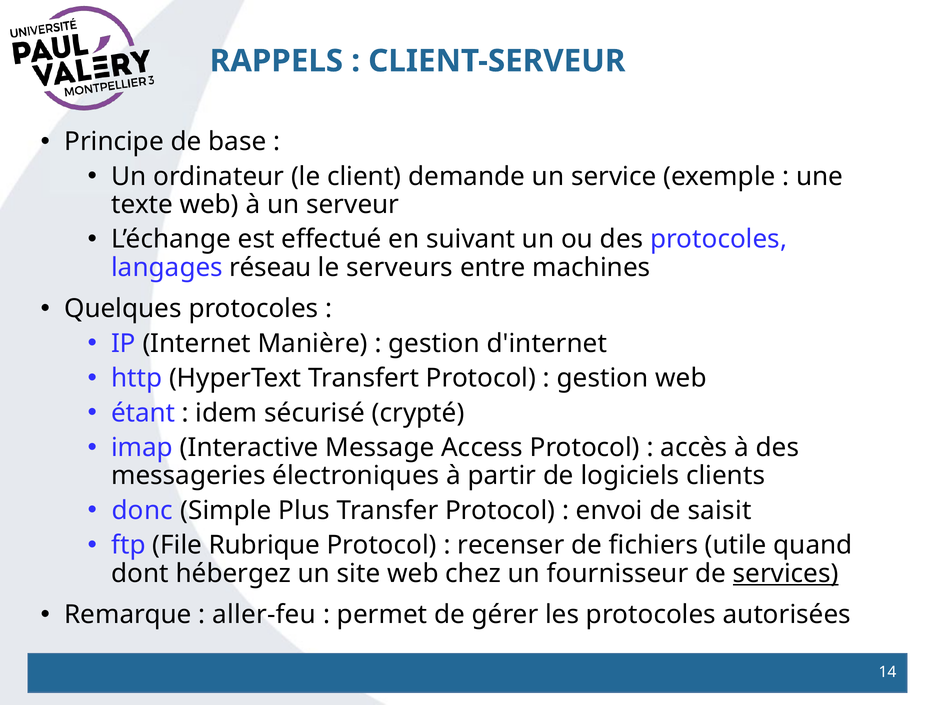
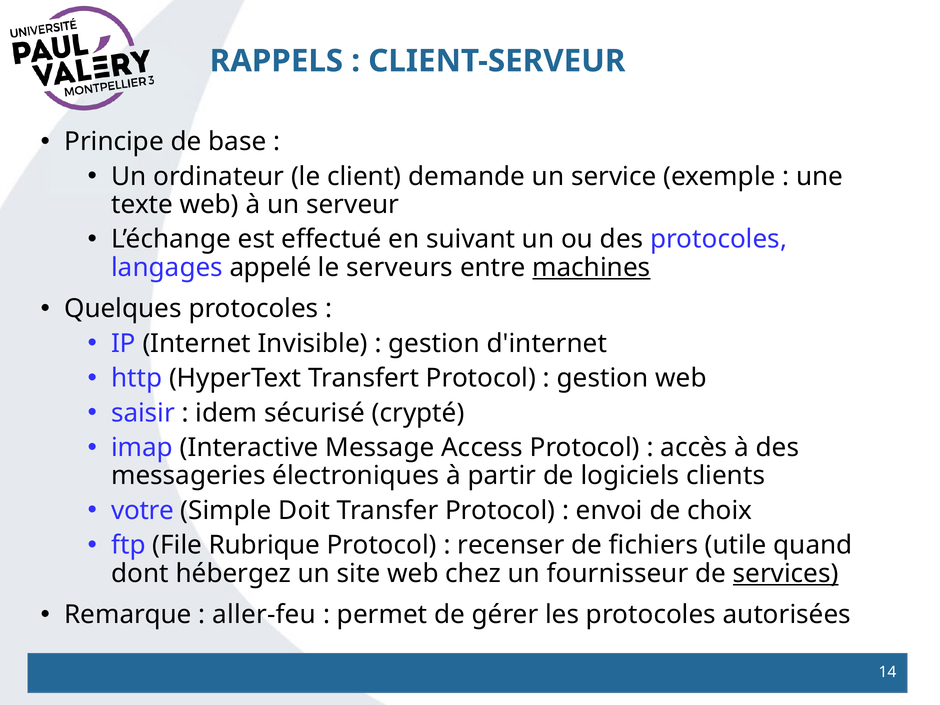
réseau: réseau -> appelé
machines underline: none -> present
Manière: Manière -> Invisible
étant: étant -> saisir
donc: donc -> votre
Plus: Plus -> Doit
saisit: saisit -> choix
